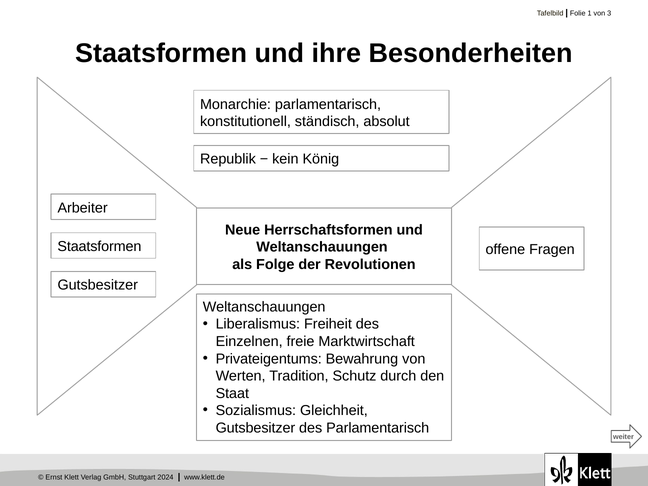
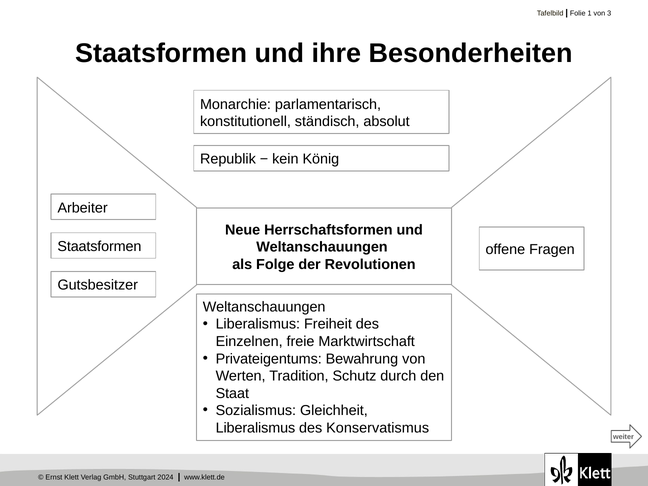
Gutsbesitzer at (255, 428): Gutsbesitzer -> Liberalismus
des Parlamentarisch: Parlamentarisch -> Konservatismus
